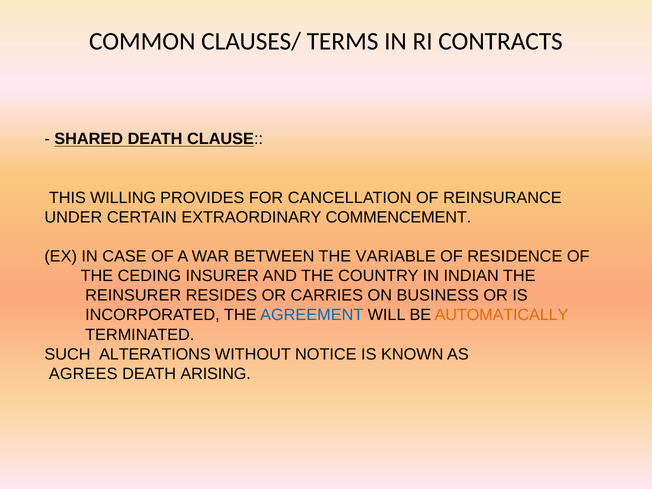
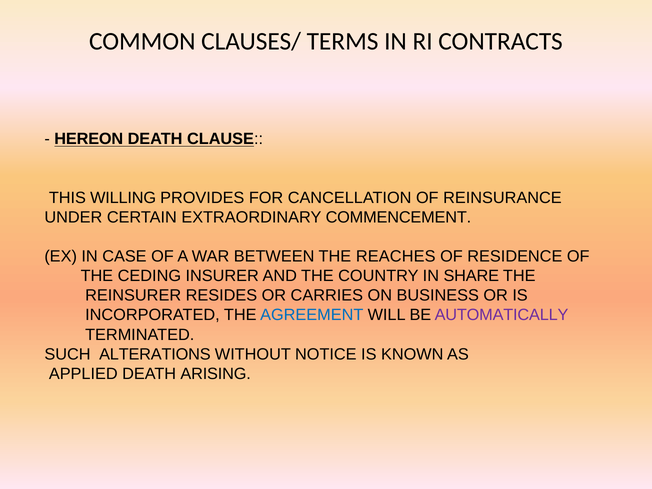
SHARED: SHARED -> HEREON
VARIABLE: VARIABLE -> REACHES
INDIAN: INDIAN -> SHARE
AUTOMATICALLY colour: orange -> purple
AGREES: AGREES -> APPLIED
